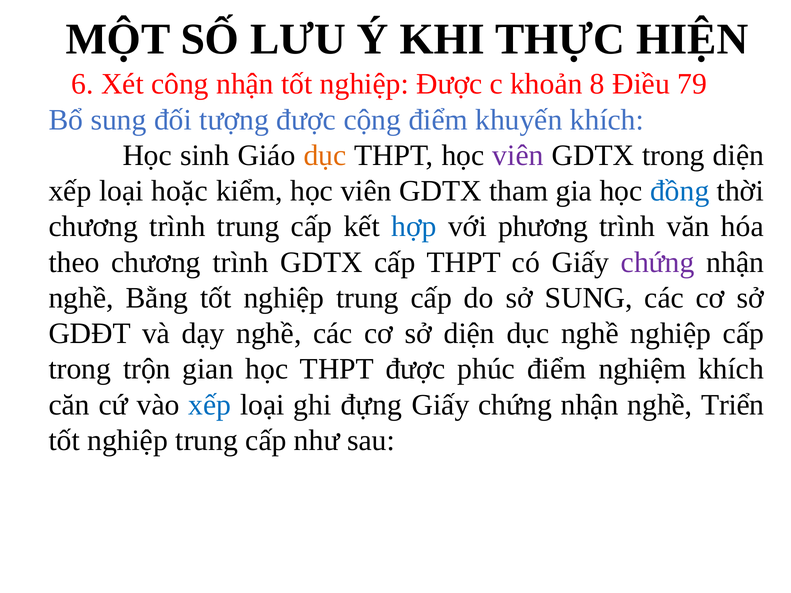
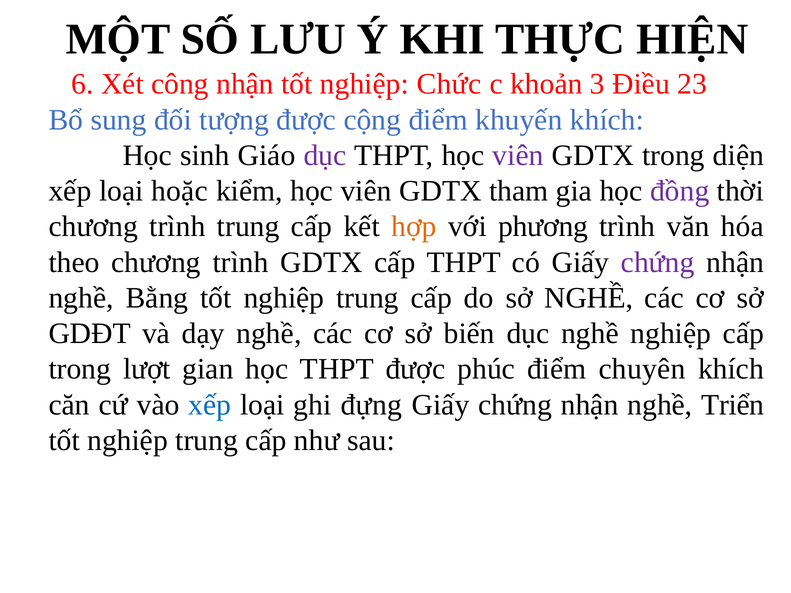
nghiệp Được: Được -> Chức
8: 8 -> 3
79: 79 -> 23
dục at (325, 156) colour: orange -> purple
đồng colour: blue -> purple
hợp colour: blue -> orange
sở SUNG: SUNG -> NGHỀ
sở diện: diện -> biến
trộn: trộn -> lượt
nghiệm: nghiệm -> chuyên
